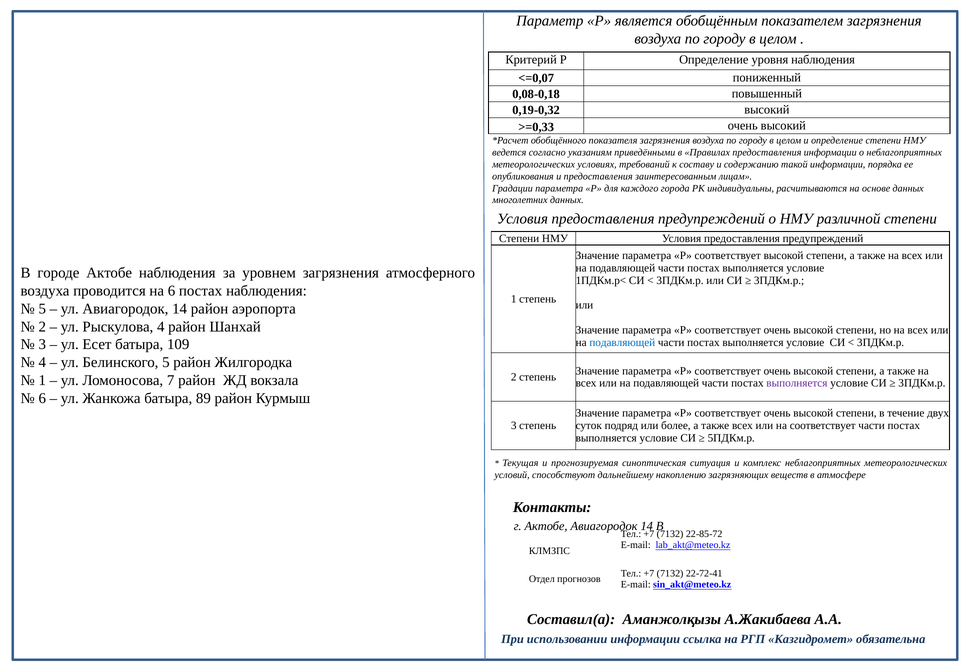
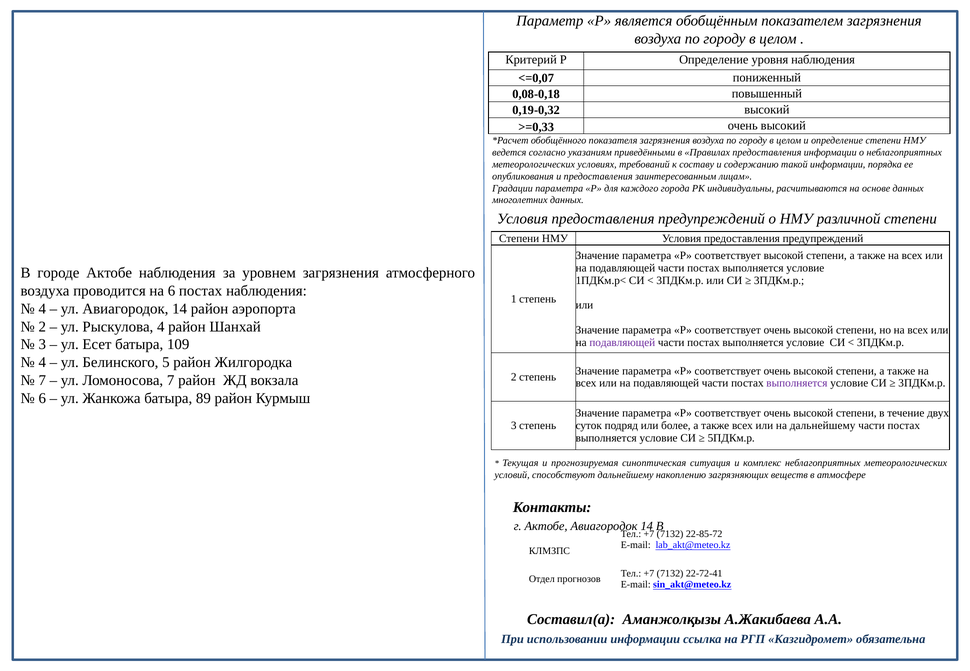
5 at (42, 309): 5 -> 4
подавляющей at (622, 343) colour: blue -> purple
1 at (42, 381): 1 -> 7
на соответствует: соответствует -> дальнейшему
